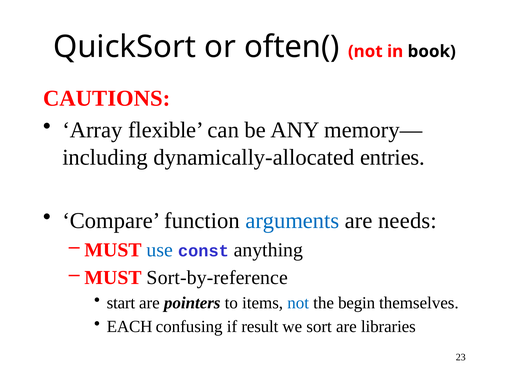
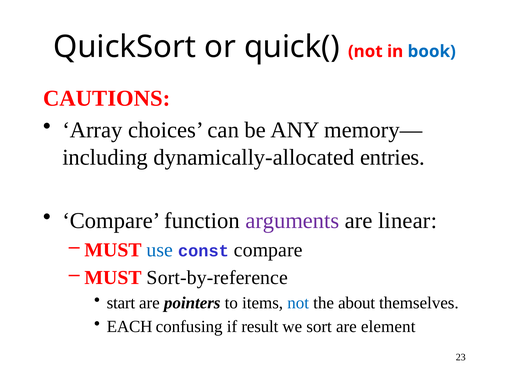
often(: often( -> quick(
book colour: black -> blue
flexible: flexible -> choices
arguments colour: blue -> purple
needs: needs -> linear
const anything: anything -> compare
begin: begin -> about
libraries: libraries -> element
